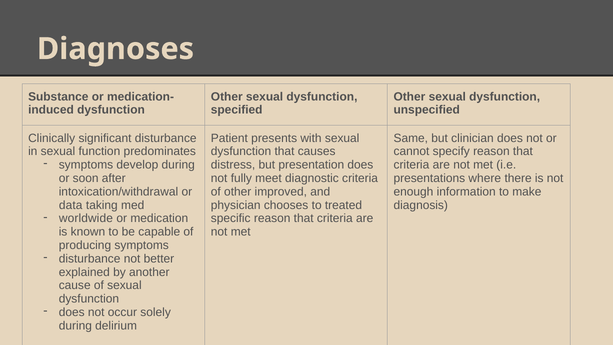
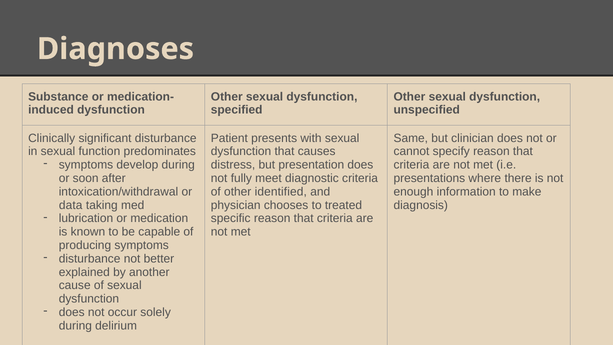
improved: improved -> identified
worldwide: worldwide -> lubrication
